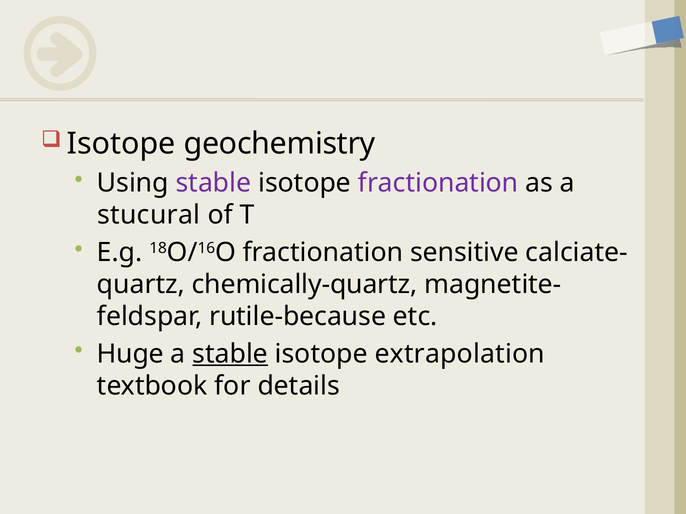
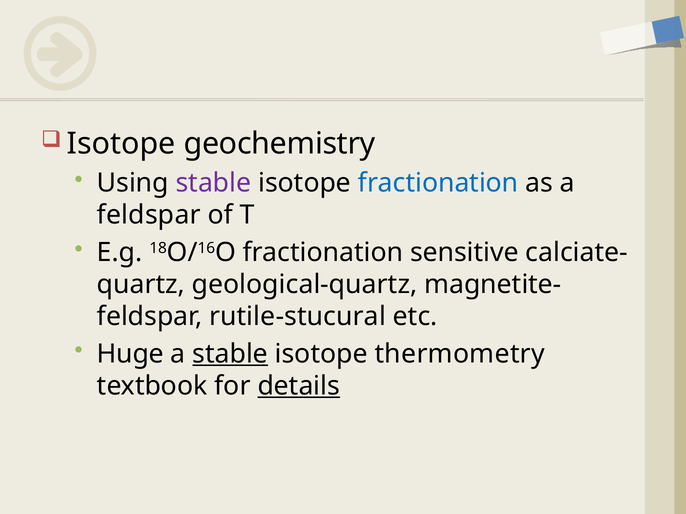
fractionation at (438, 183) colour: purple -> blue
stucural at (149, 215): stucural -> feldspar
chemically-quartz: chemically-quartz -> geological-quartz
rutile-because: rutile-because -> rutile-stucural
extrapolation: extrapolation -> thermometry
details underline: none -> present
